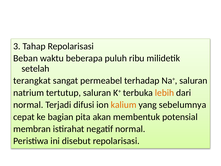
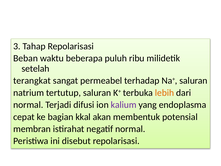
kalium colour: orange -> purple
sebelumnya: sebelumnya -> endoplasma
pita: pita -> kkal
